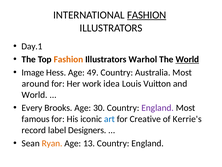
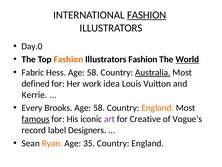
Day.1: Day.1 -> Day.0
Illustrators Warhol: Warhol -> Fashion
Image: Image -> Fabric
Hess Age 49: 49 -> 58
Australia underline: none -> present
around: around -> defined
World at (35, 95): World -> Kerrie
Brooks Age 30: 30 -> 58
England at (158, 108) colour: purple -> orange
famous underline: none -> present
art colour: blue -> purple
Kerrie's: Kerrie's -> Vogue's
13: 13 -> 35
